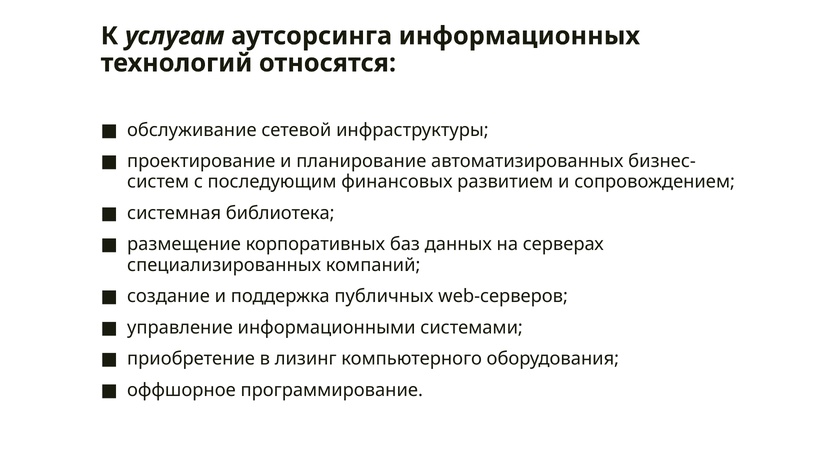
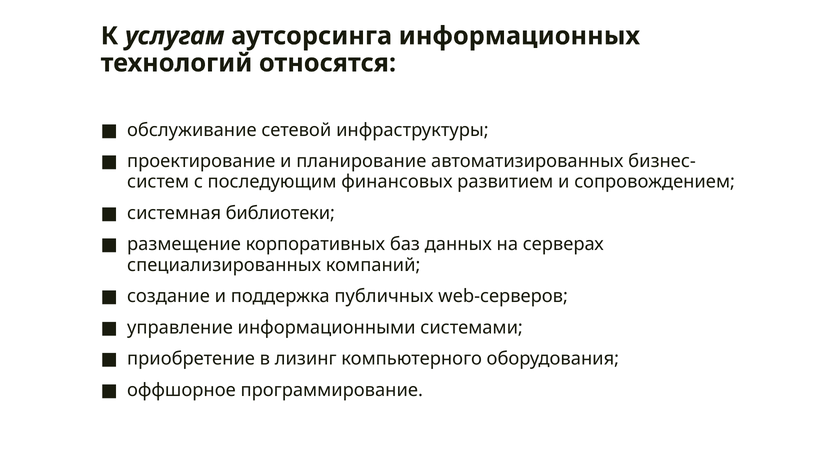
библиотека: библиотека -> библиотеки
